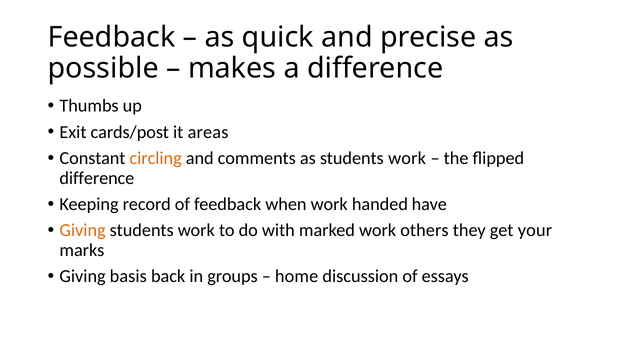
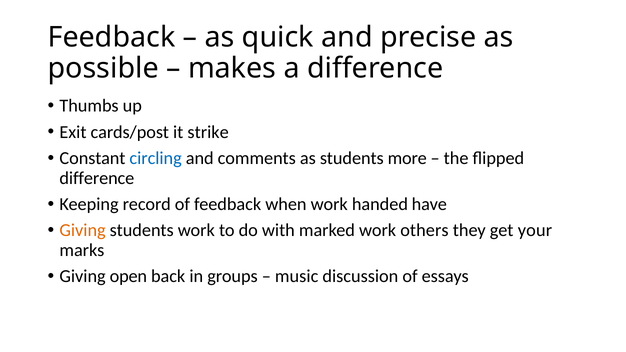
areas: areas -> strike
circling colour: orange -> blue
as students work: work -> more
basis: basis -> open
home: home -> music
